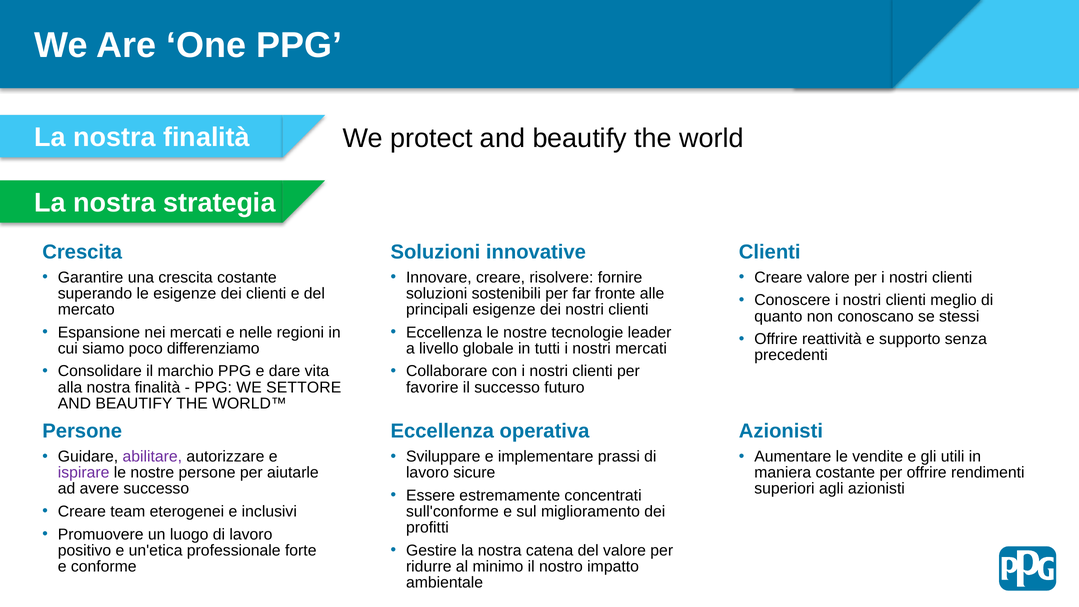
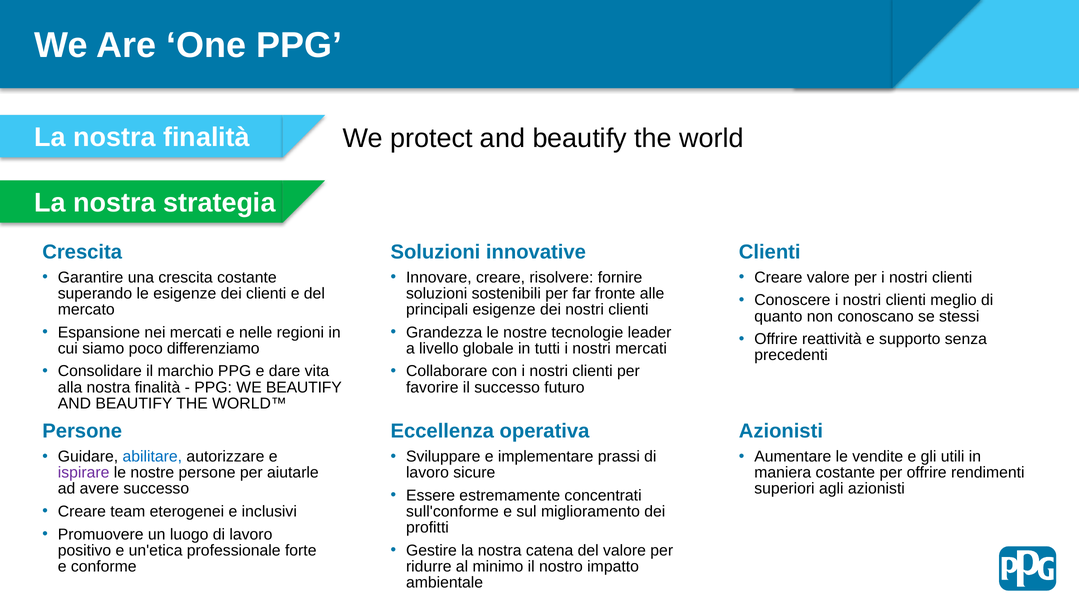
Eccellenza at (444, 332): Eccellenza -> Grandezza
WE SETTORE: SETTORE -> BEAUTIFY
abilitare colour: purple -> blue
